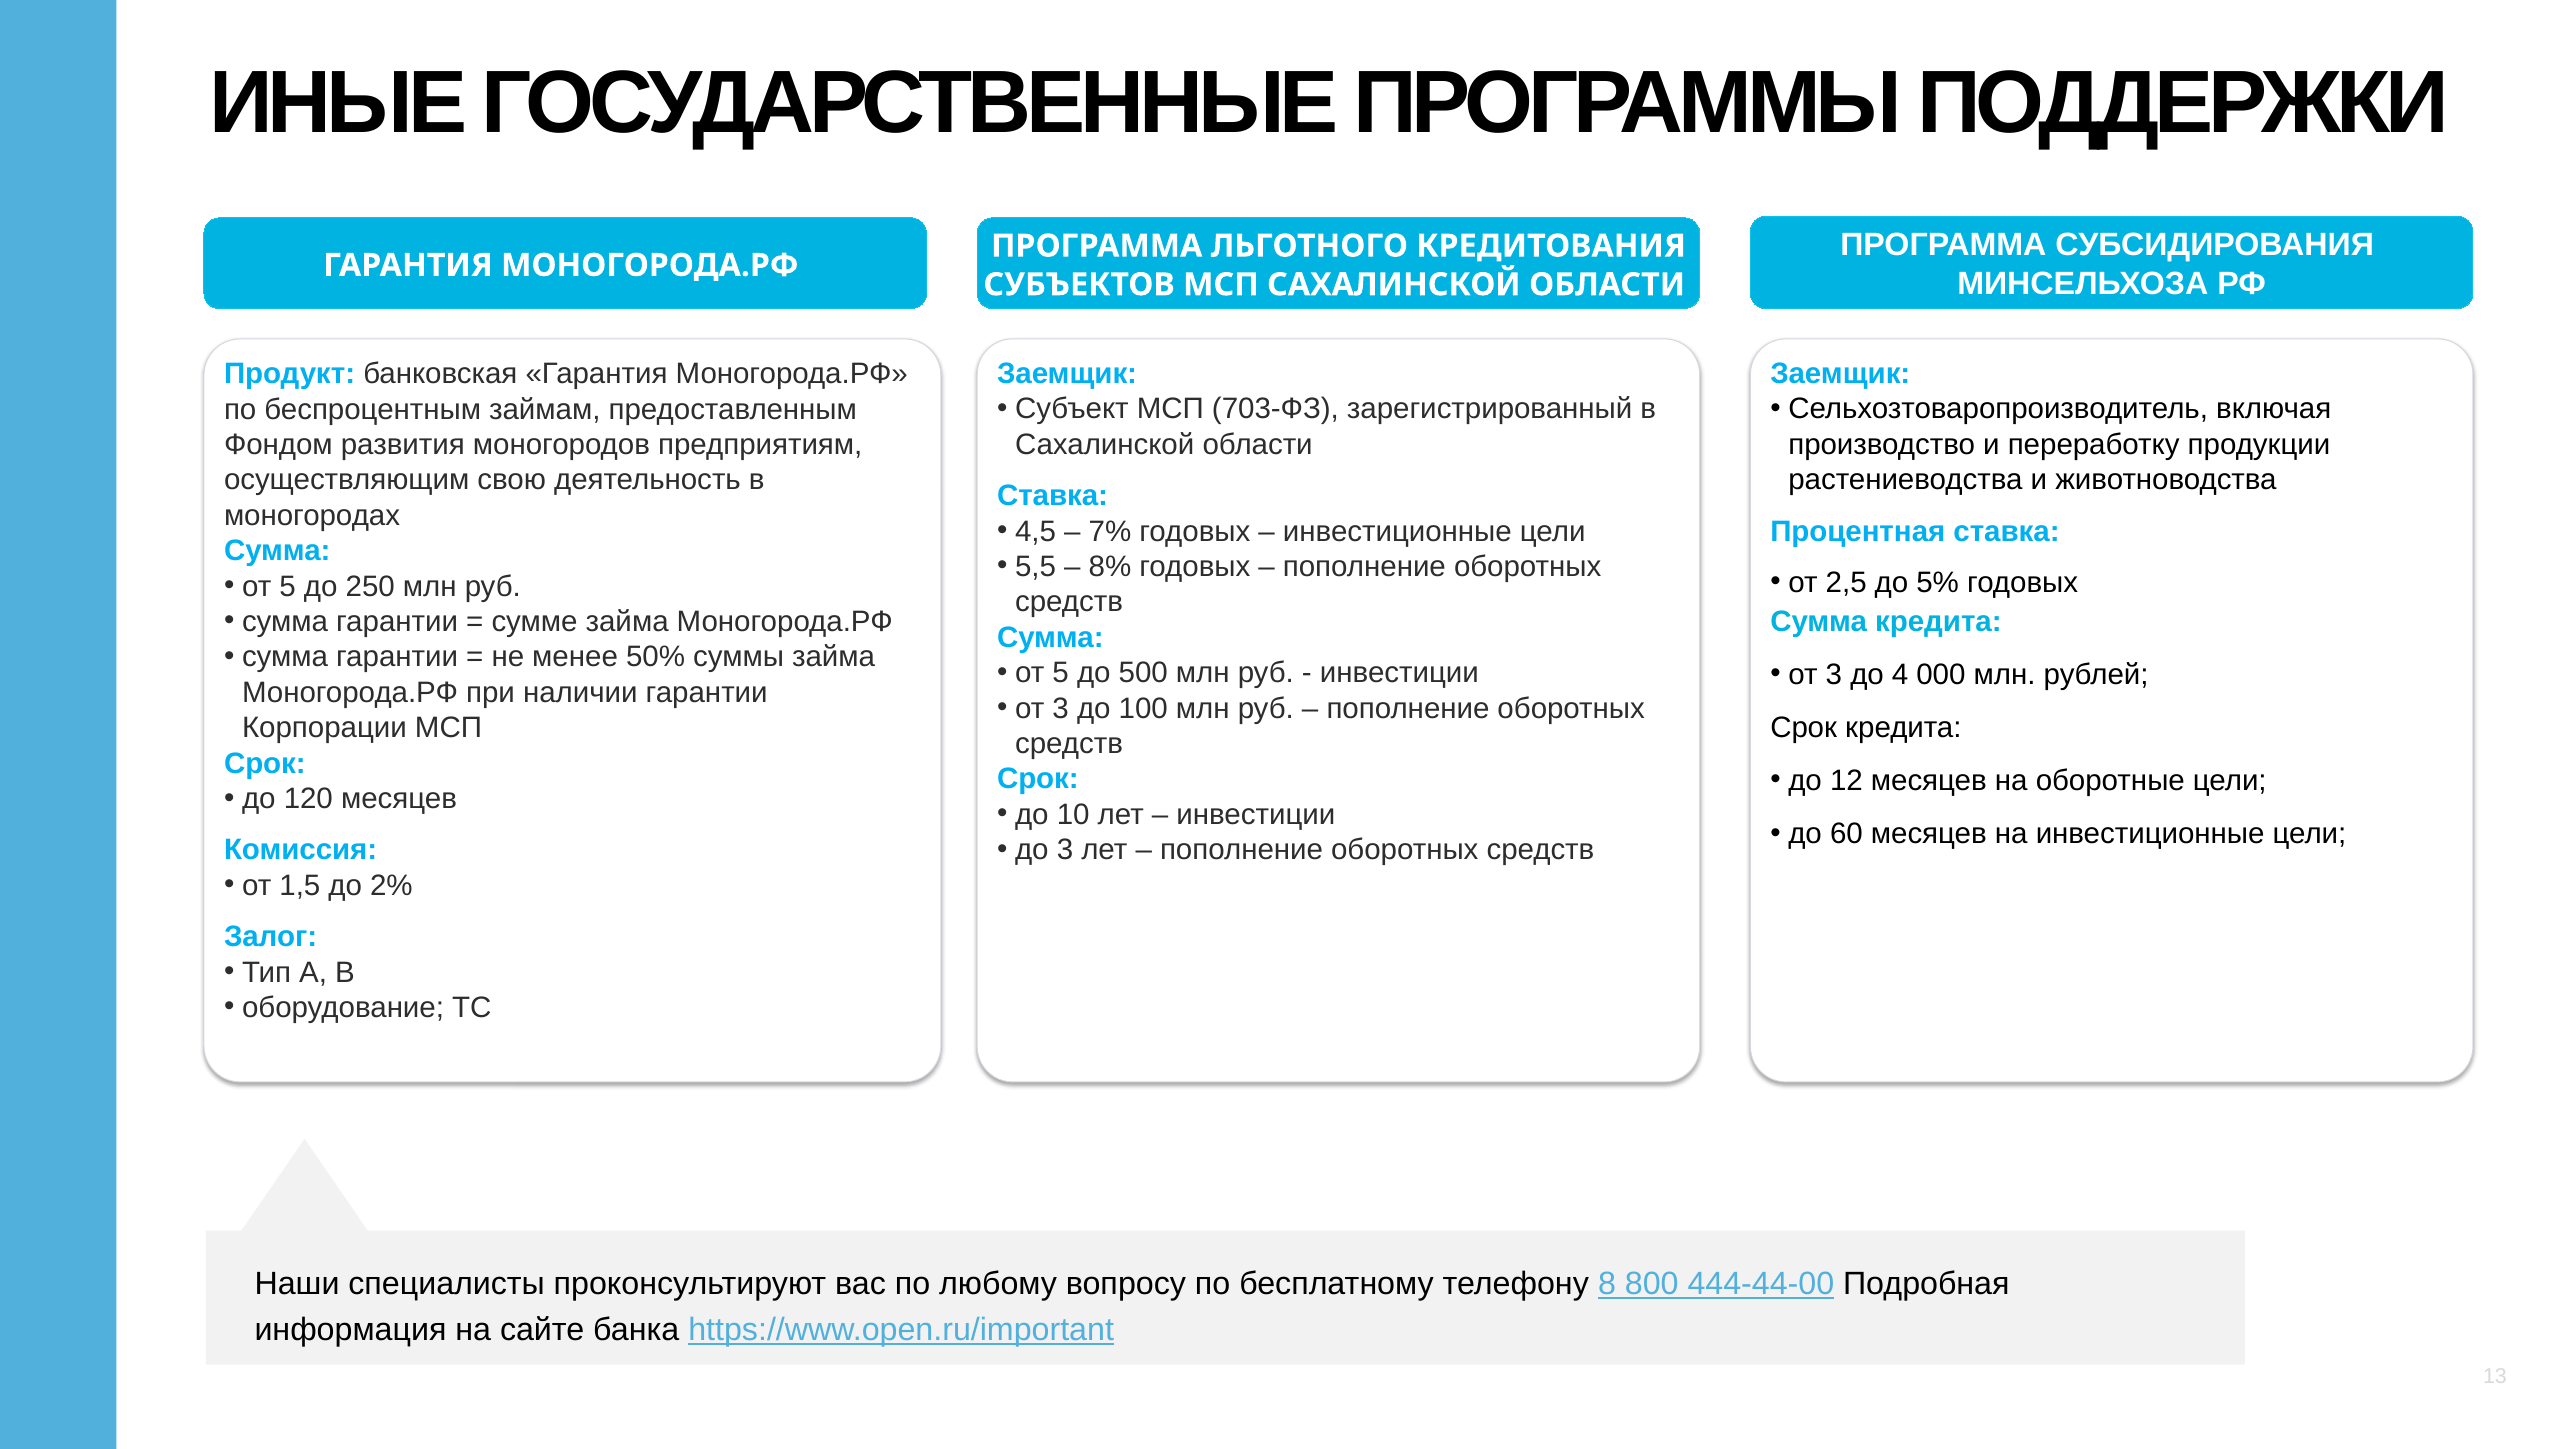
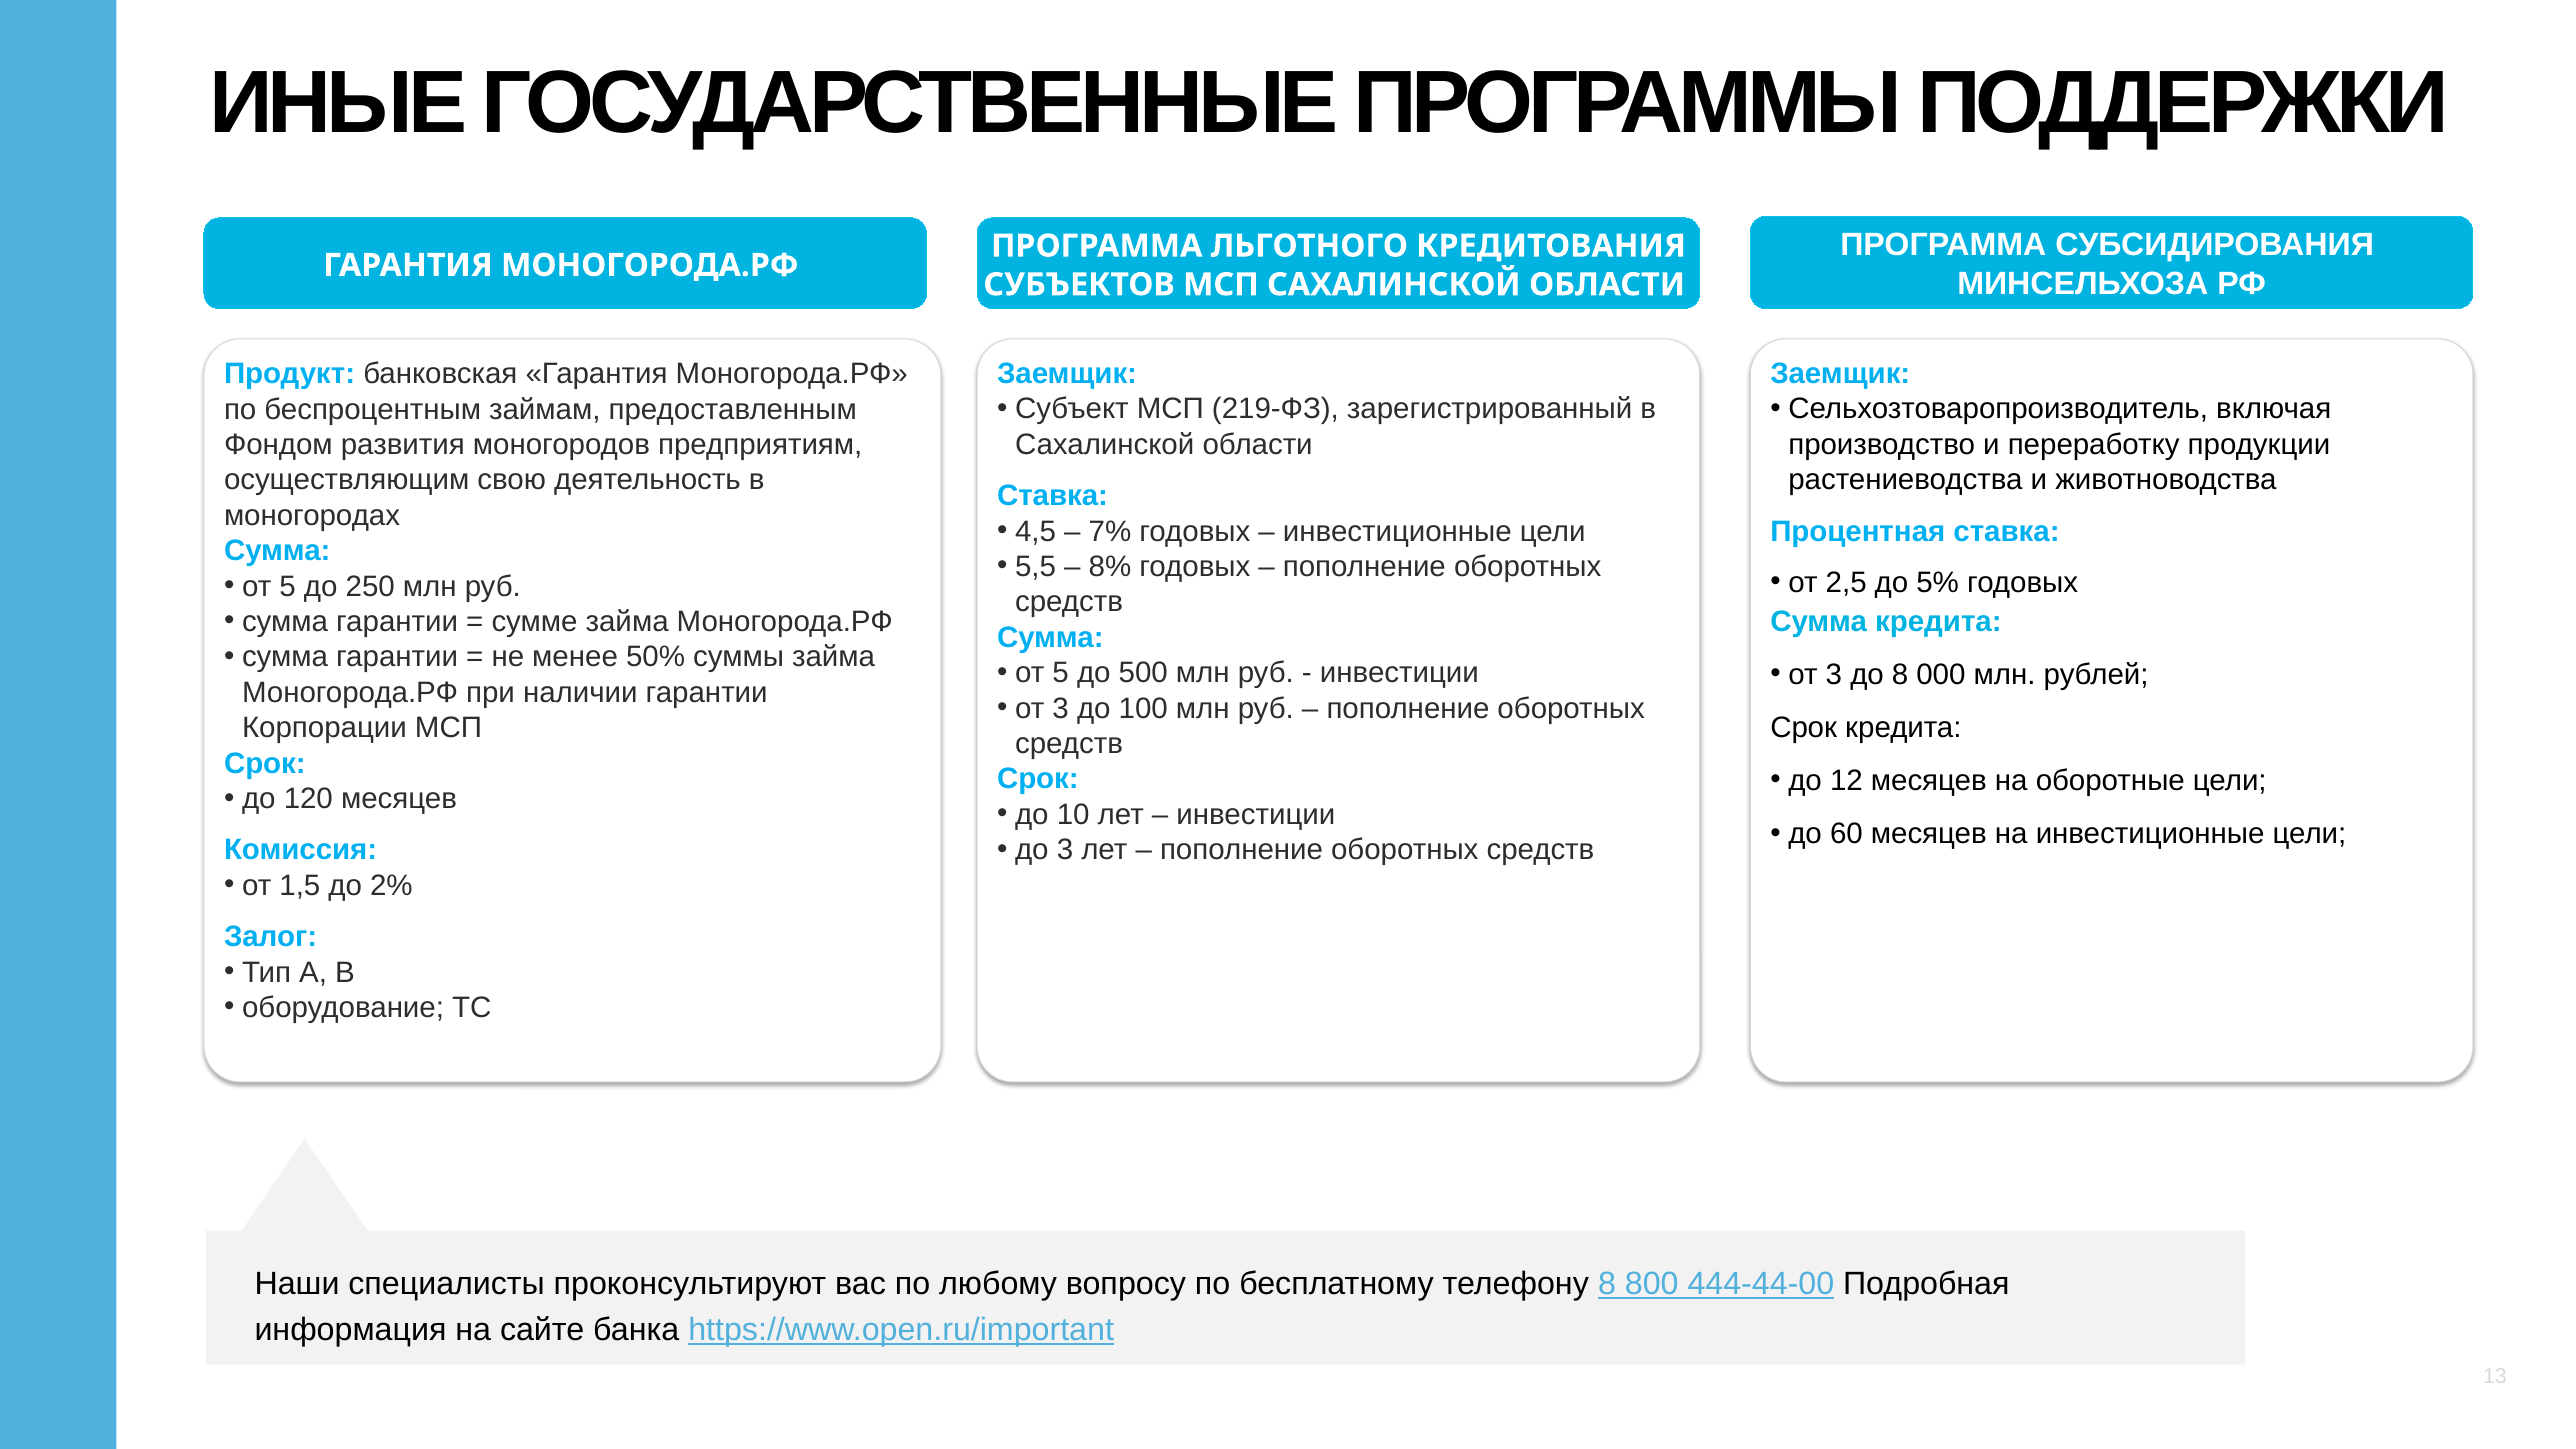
703-ФЗ: 703-ФЗ -> 219-ФЗ
до 4: 4 -> 8
